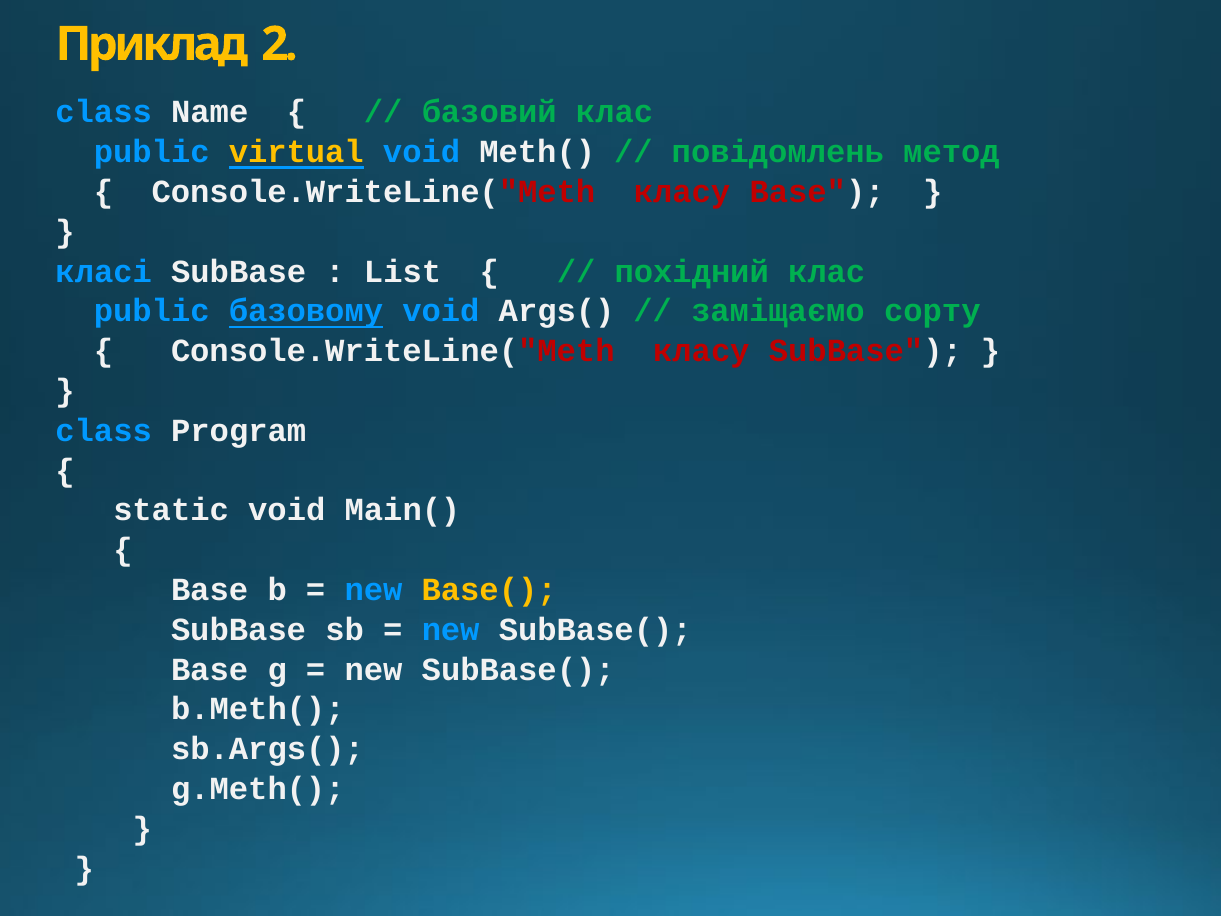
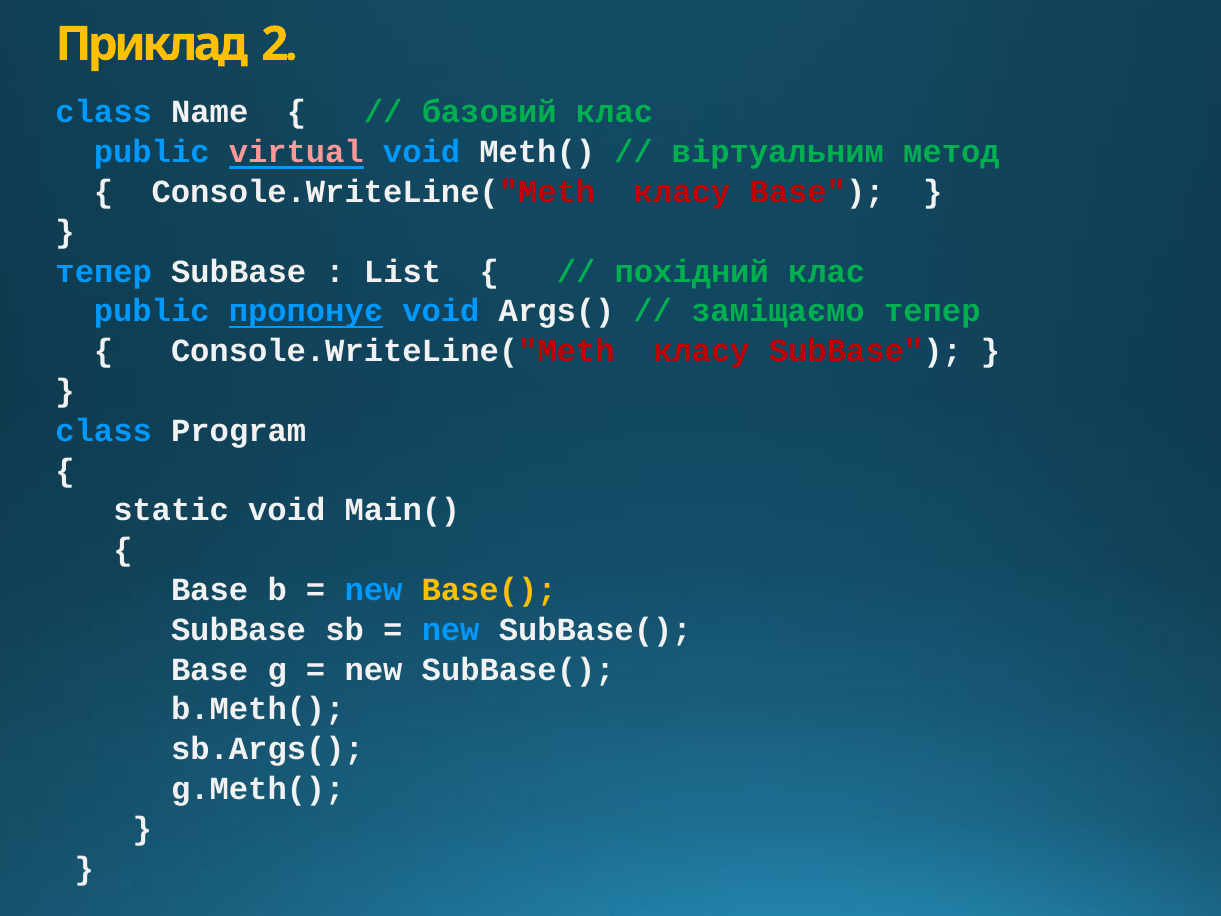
virtual colour: yellow -> pink
повідомлень: повідомлень -> віртуальним
класі at (104, 271): класі -> тепер
базовому: базовому -> пропонує
заміщаємо сорту: сорту -> тепер
